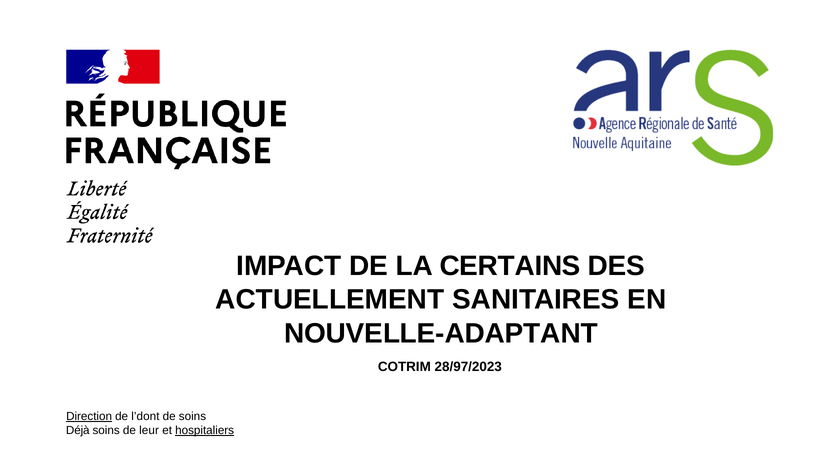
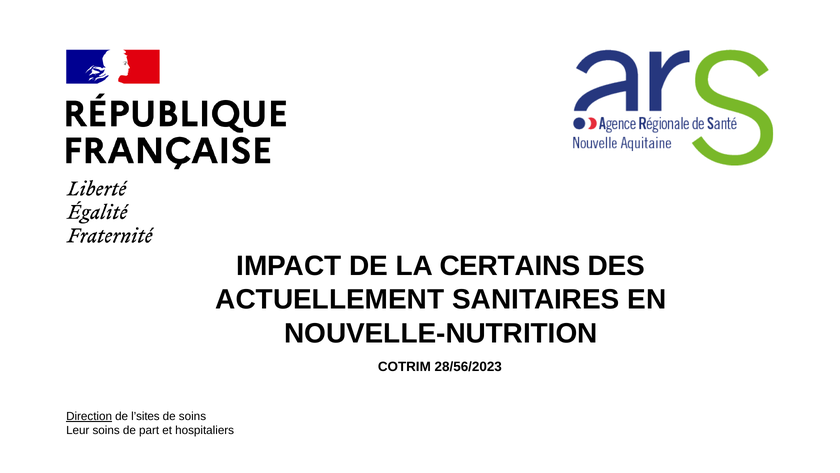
NOUVELLE-ADAPTANT: NOUVELLE-ADAPTANT -> NOUVELLE-NUTRITION
28/97/2023: 28/97/2023 -> 28/56/2023
l’dont: l’dont -> l’sites
Déjà: Déjà -> Leur
leur: leur -> part
hospitaliers underline: present -> none
